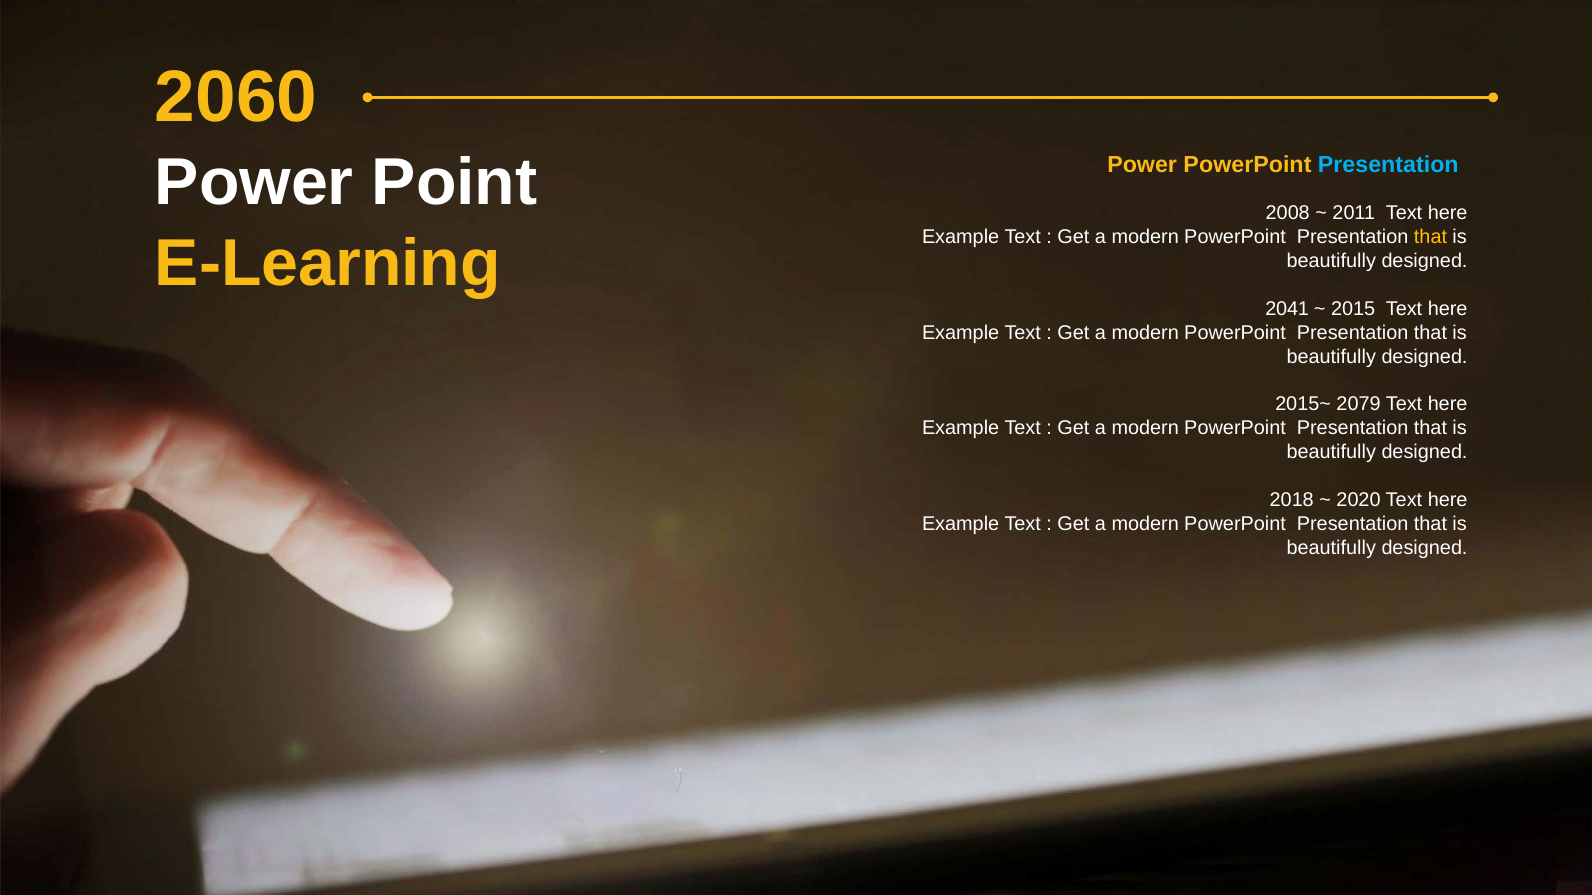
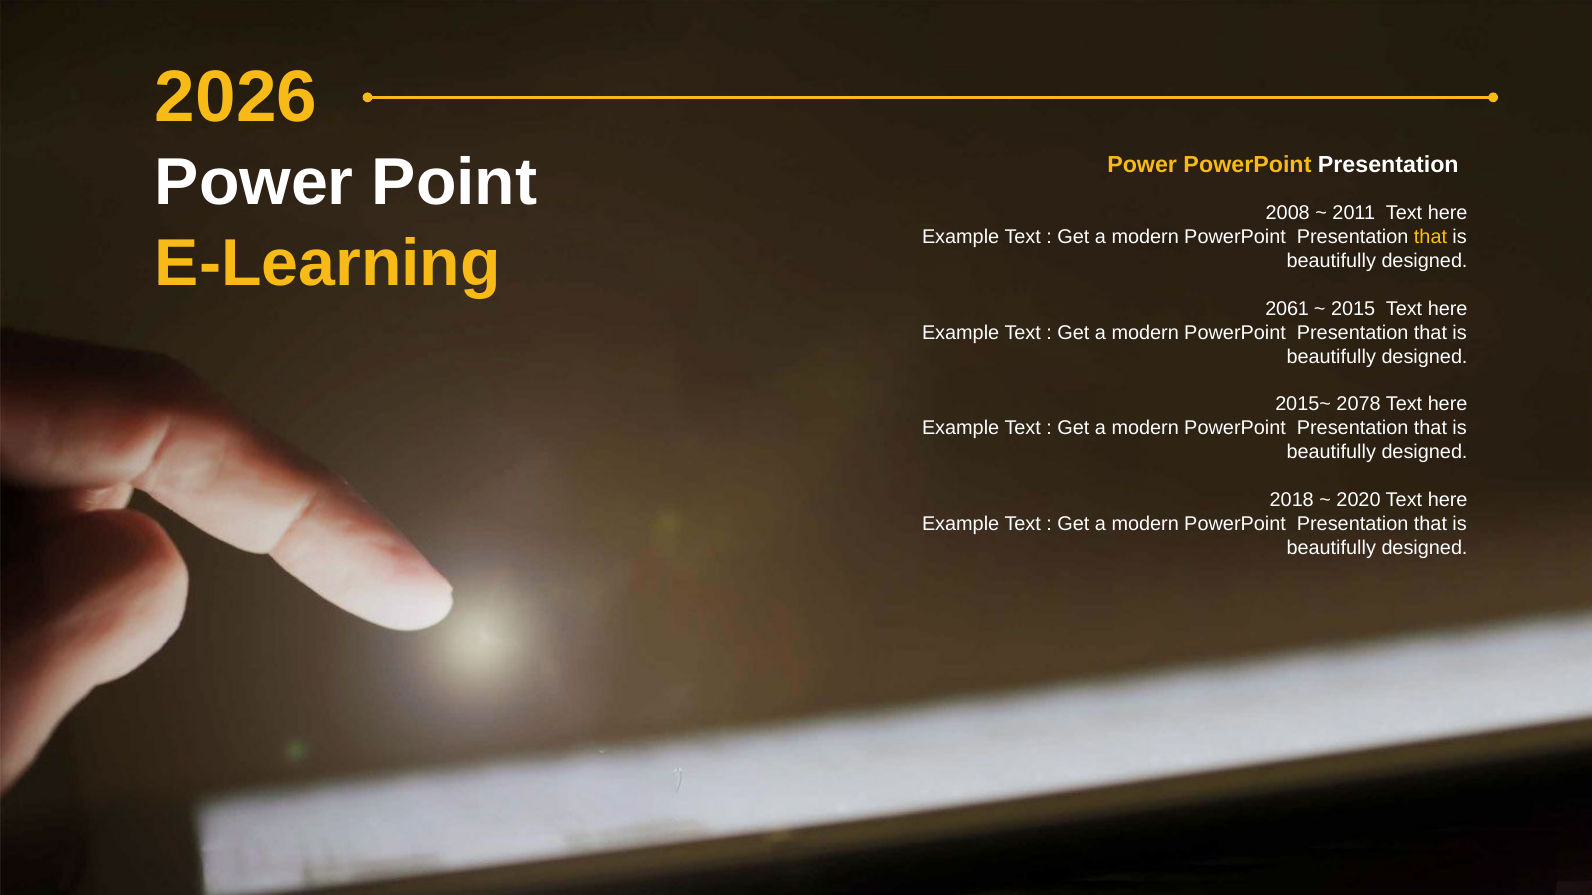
2060: 2060 -> 2026
Presentation at (1388, 165) colour: light blue -> white
2041: 2041 -> 2061
2079: 2079 -> 2078
